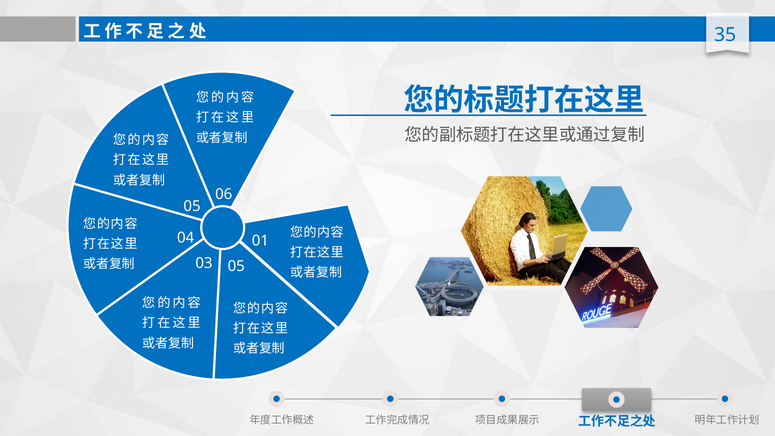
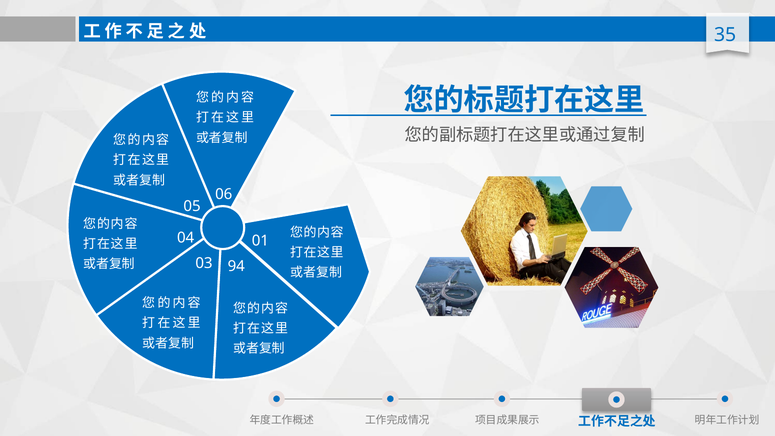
03 05: 05 -> 94
